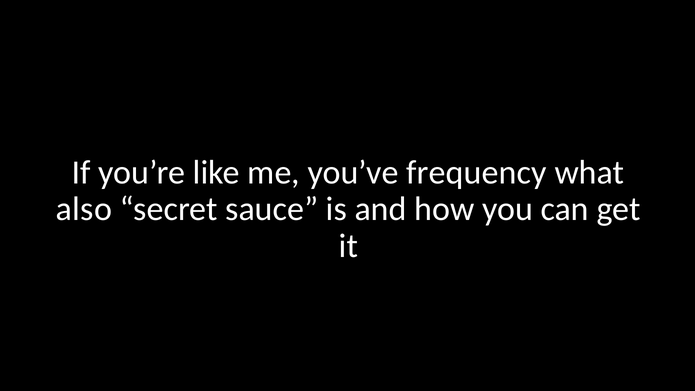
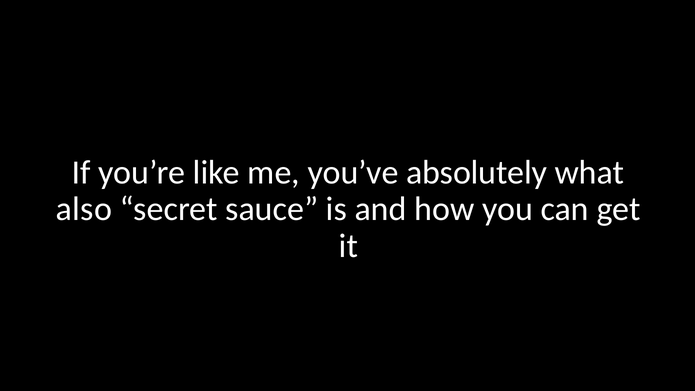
frequency: frequency -> absolutely
